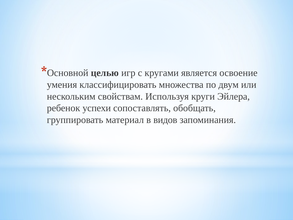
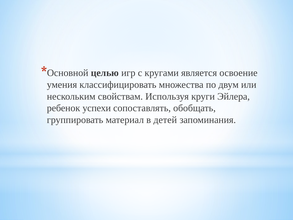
видов: видов -> детей
